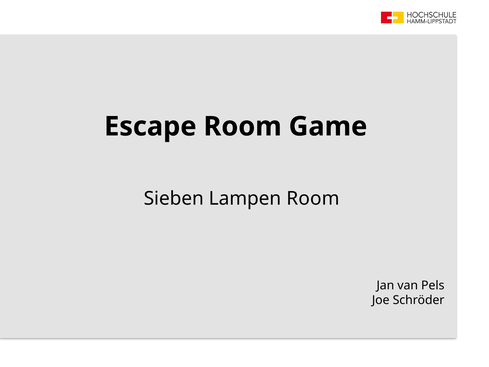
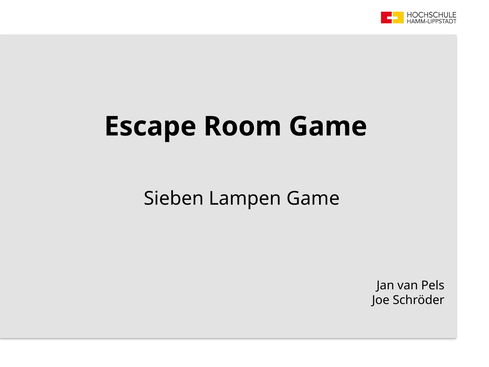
Lampen Room: Room -> Game
